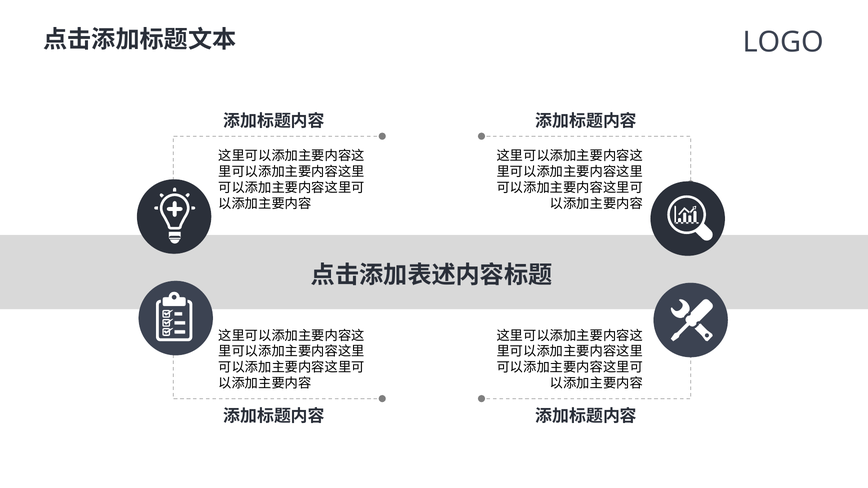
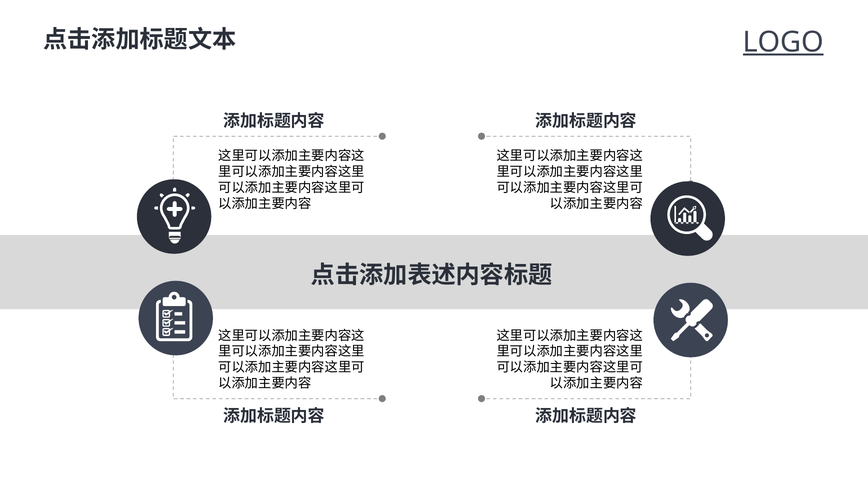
LOGO underline: none -> present
